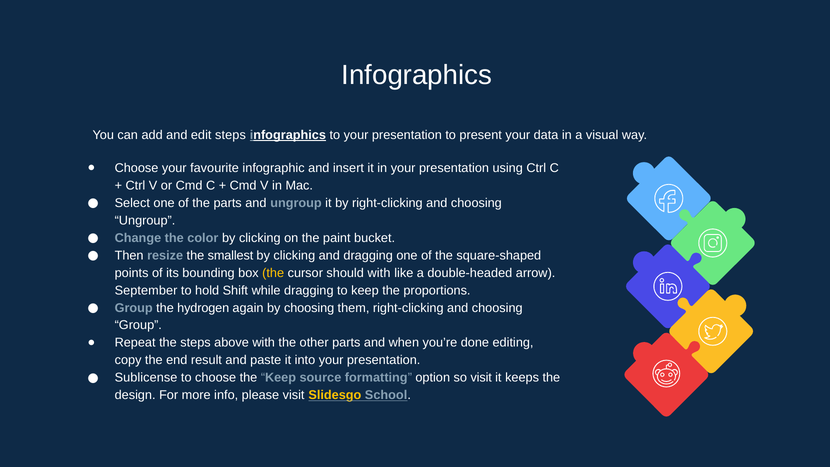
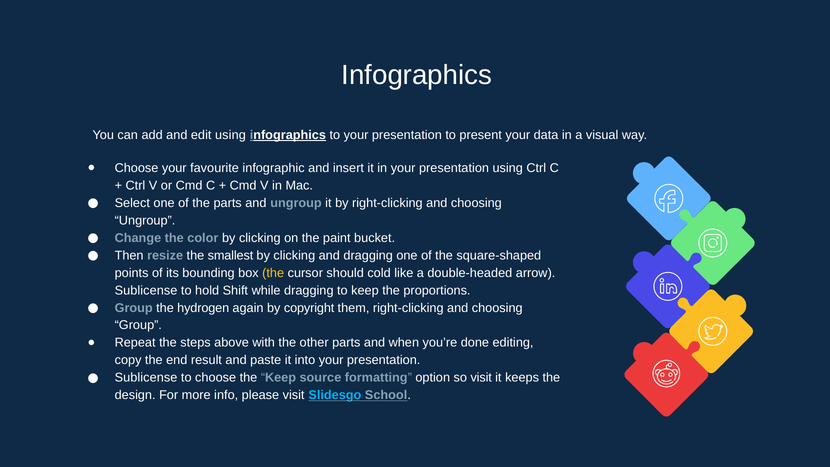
edit steps: steps -> using
should with: with -> cold
September at (146, 290): September -> Sublicense
by choosing: choosing -> copyright
Slidesgo colour: yellow -> light blue
